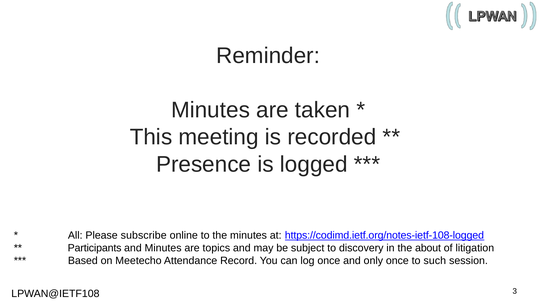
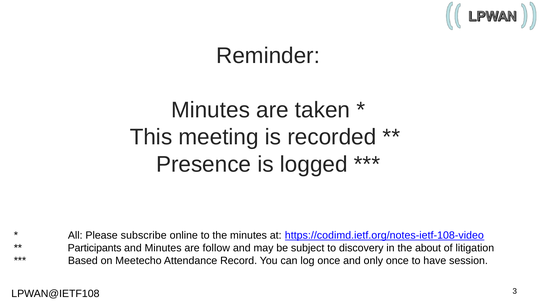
https://codimd.ietf.org/notes-ietf-108-logged: https://codimd.ietf.org/notes-ietf-108-logged -> https://codimd.ietf.org/notes-ietf-108-video
topics: topics -> follow
such: such -> have
